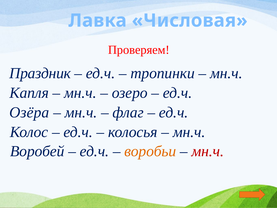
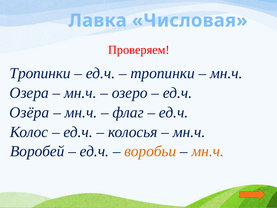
Праздник at (40, 73): Праздник -> Тропинки
Капля: Капля -> Озера
мн.ч at (208, 151) colour: red -> orange
